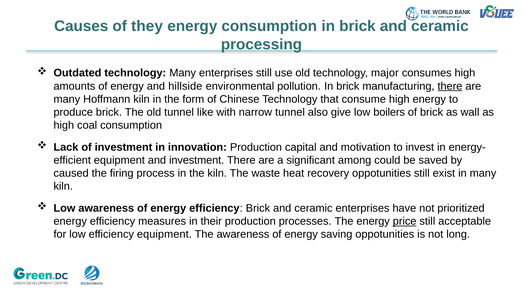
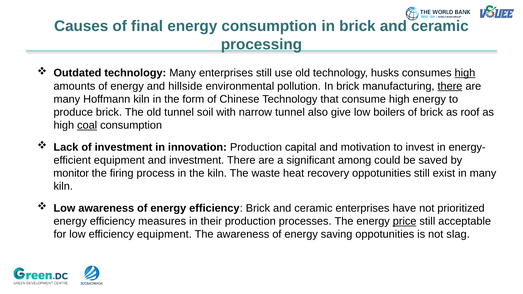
they: they -> final
major: major -> husks
high at (465, 73) underline: none -> present
like: like -> soil
wall: wall -> roof
coal underline: none -> present
caused: caused -> monitor
long: long -> slag
